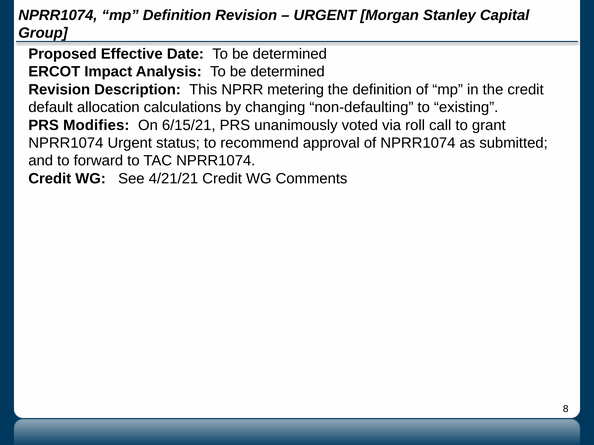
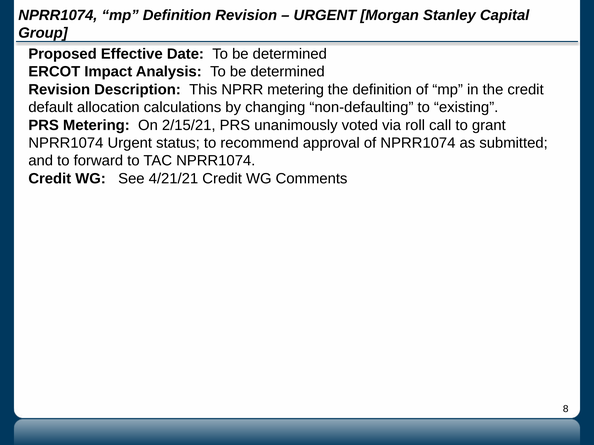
PRS Modifies: Modifies -> Metering
6/15/21: 6/15/21 -> 2/15/21
